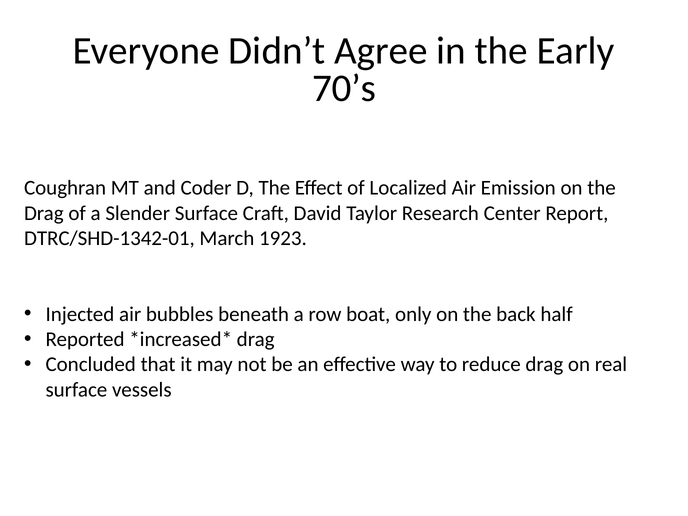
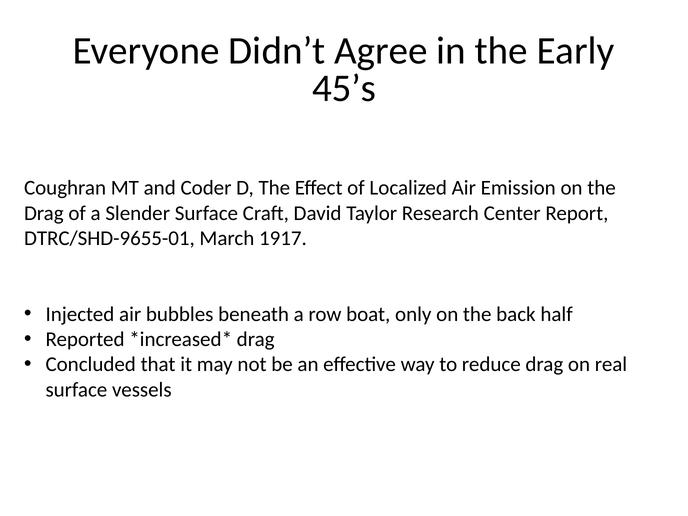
70’s: 70’s -> 45’s
DTRC/SHD-1342-01: DTRC/SHD-1342-01 -> DTRC/SHD-9655-01
1923: 1923 -> 1917
